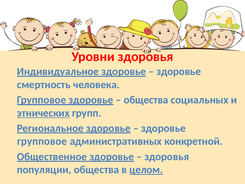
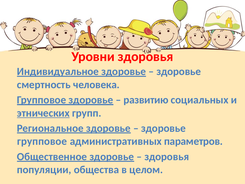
общества at (146, 100): общества -> развитию
конкретной: конкретной -> параметров
целом underline: present -> none
